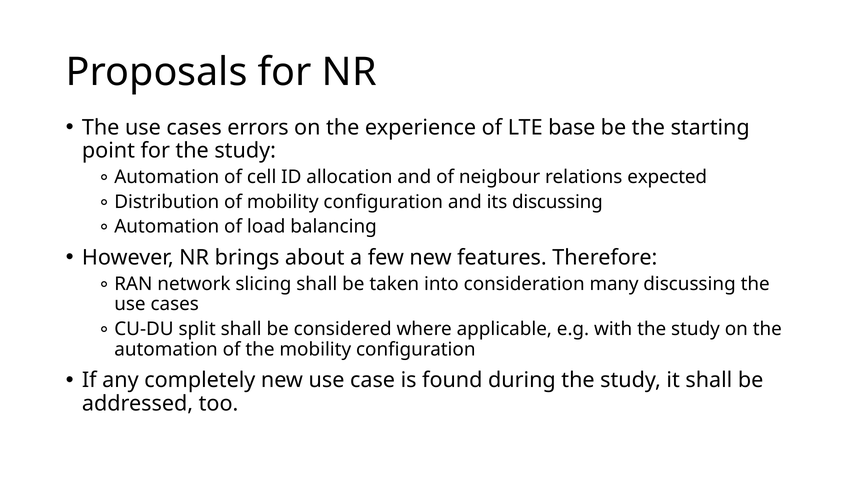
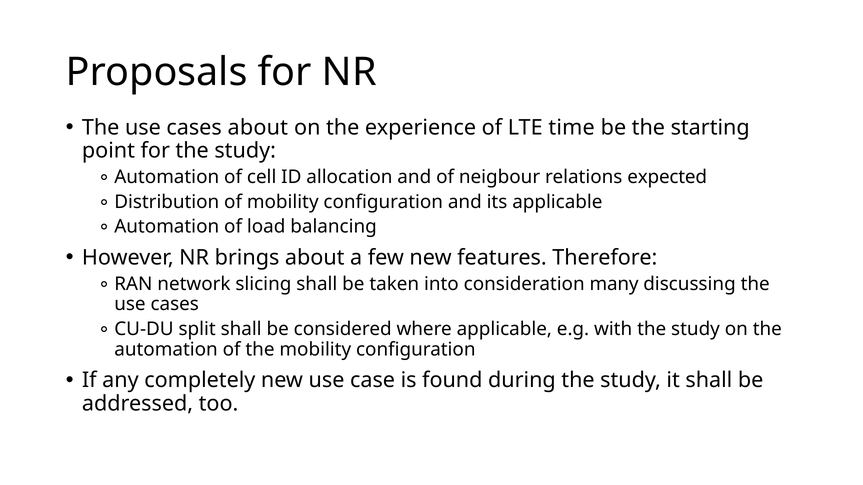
cases errors: errors -> about
base: base -> time
its discussing: discussing -> applicable
